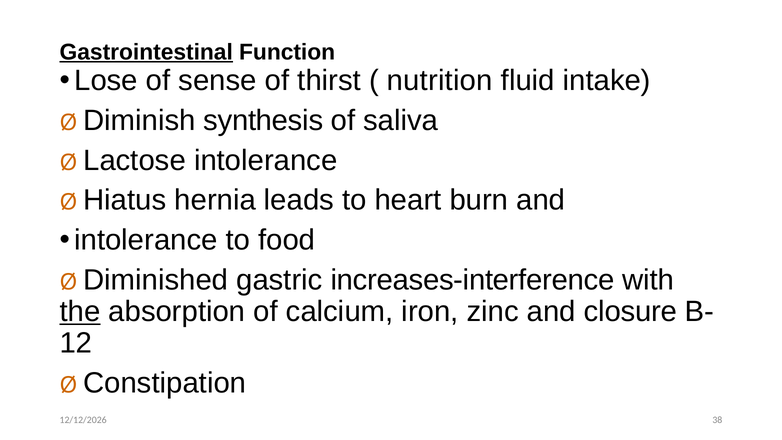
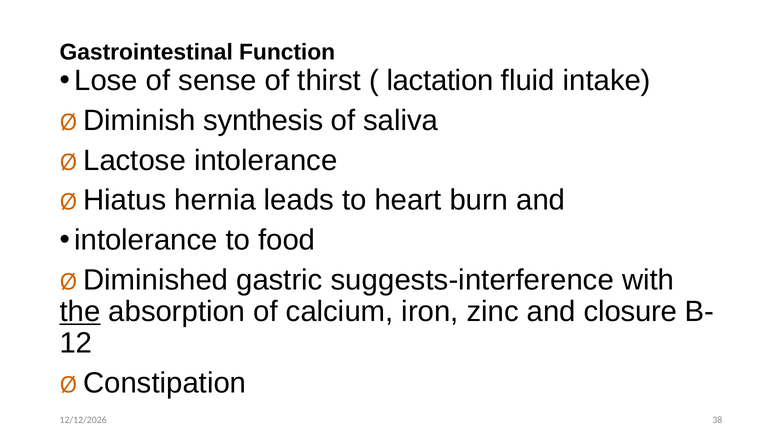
Gastrointestinal underline: present -> none
nutrition: nutrition -> lactation
increases-interference: increases-interference -> suggests-interference
